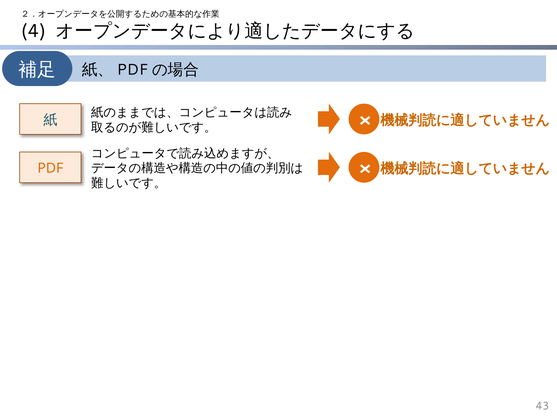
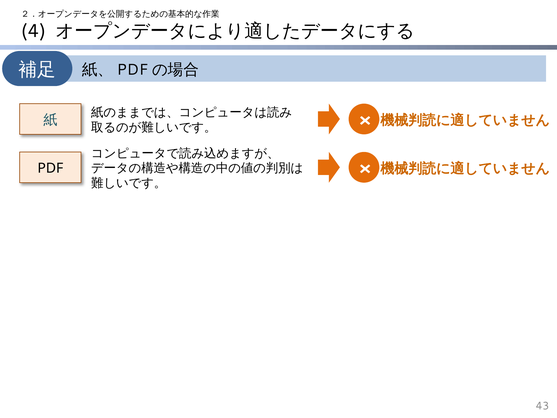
PDF colour: orange -> black
